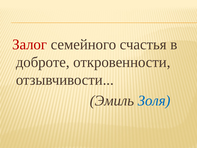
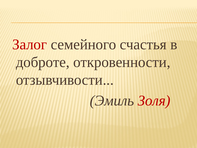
Золя colour: blue -> red
